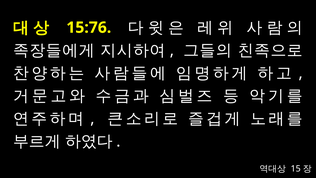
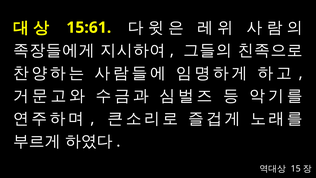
15:76: 15:76 -> 15:61
